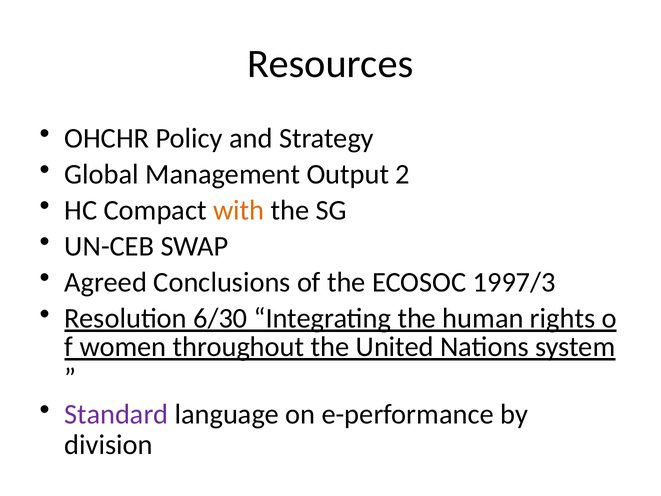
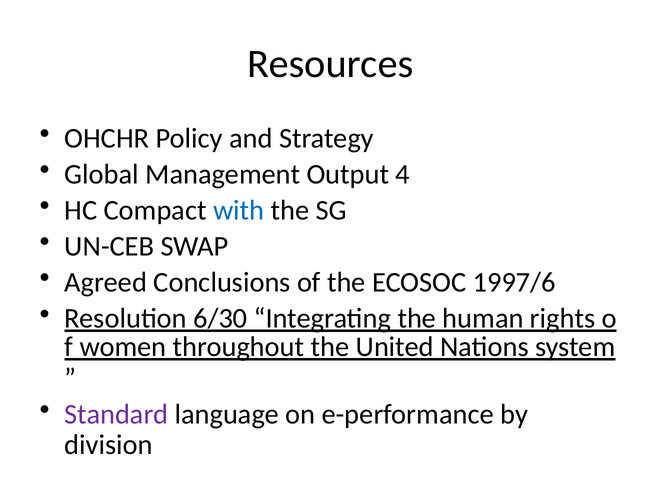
2: 2 -> 4
with colour: orange -> blue
1997/3: 1997/3 -> 1997/6
